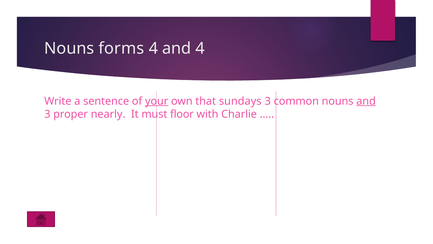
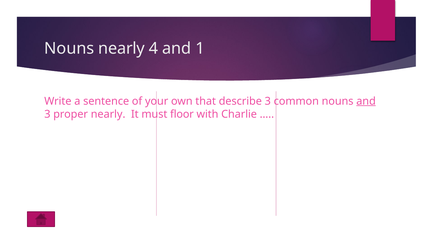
Nouns forms: forms -> nearly
and 4: 4 -> 1
your underline: present -> none
sundays: sundays -> describe
